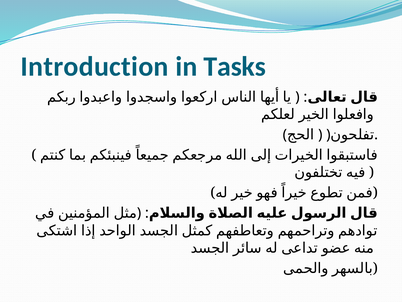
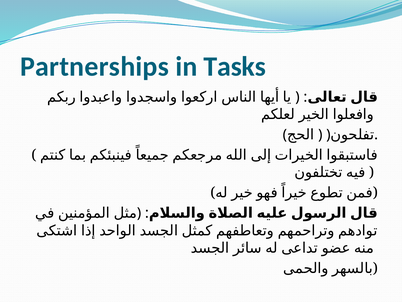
Introduction: Introduction -> Partnerships
